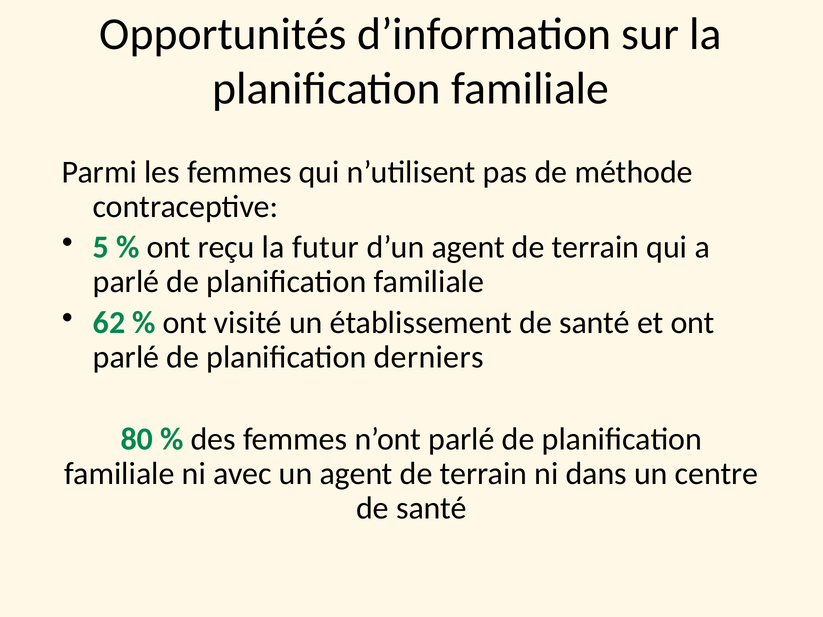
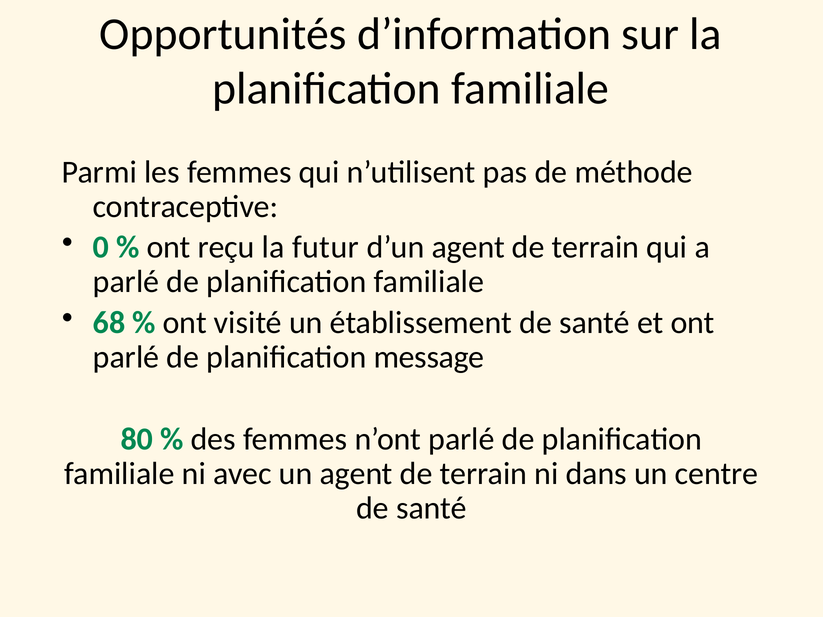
5: 5 -> 0
62: 62 -> 68
derniers: derniers -> message
